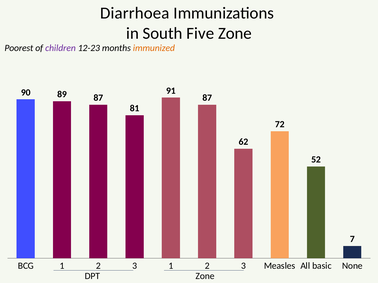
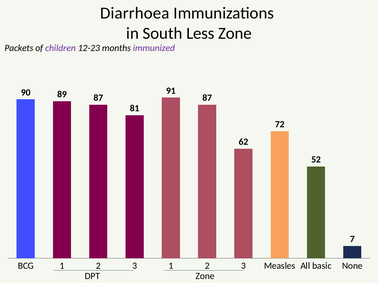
Five: Five -> Less
Poorest: Poorest -> Packets
immunized colour: orange -> purple
